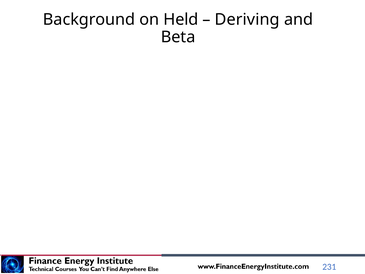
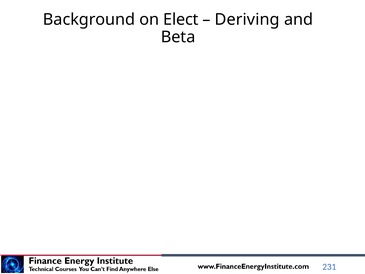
Held: Held -> Elect
